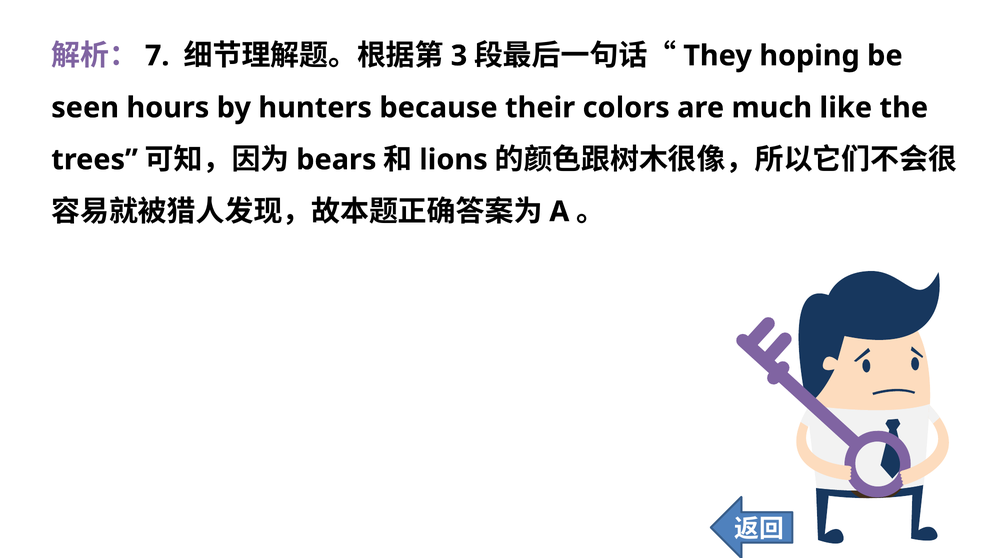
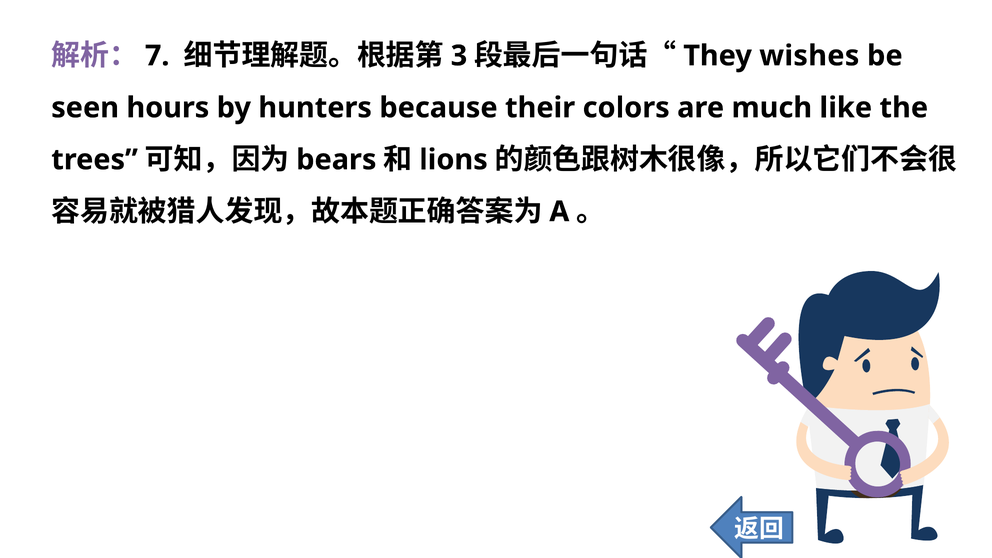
hoping: hoping -> wishes
